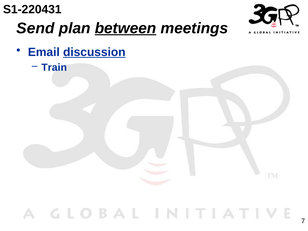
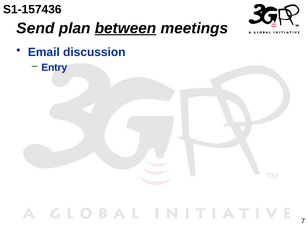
S1-220431: S1-220431 -> S1-157436
discussion underline: present -> none
Train: Train -> Entry
